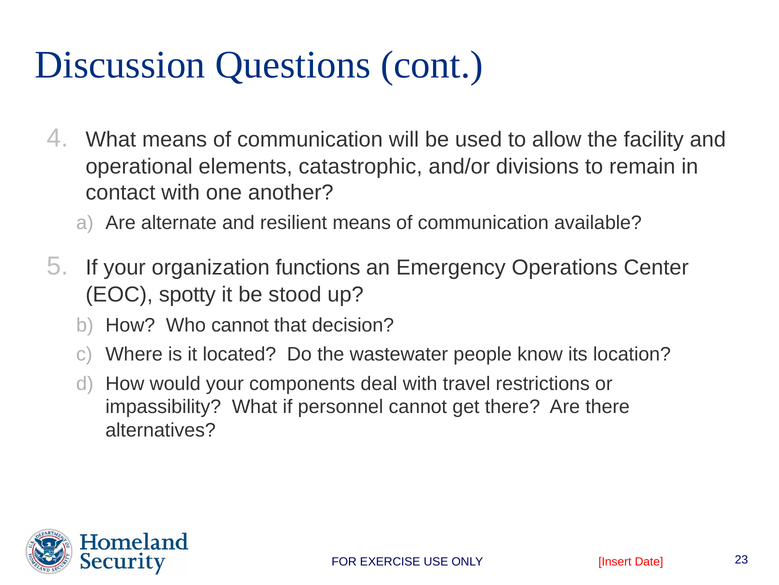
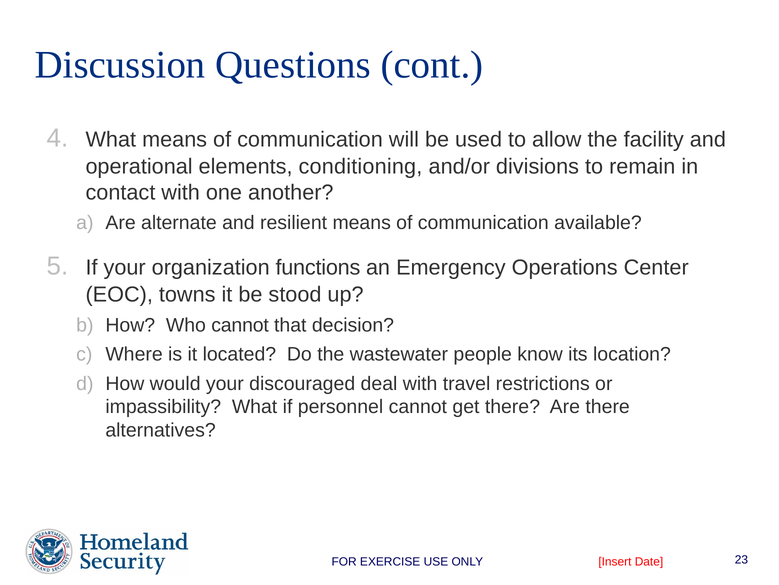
catastrophic: catastrophic -> conditioning
spotty: spotty -> towns
components: components -> discouraged
